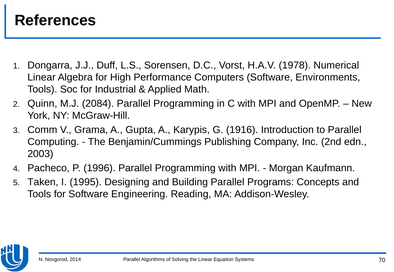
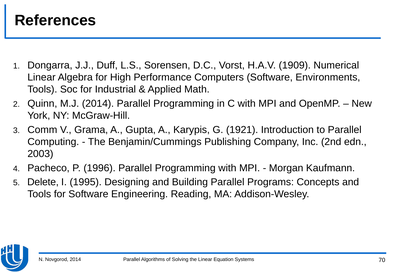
1978: 1978 -> 1909
M.J 2084: 2084 -> 2014
1916: 1916 -> 1921
Taken: Taken -> Delete
